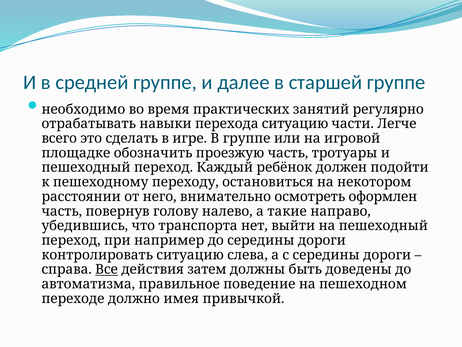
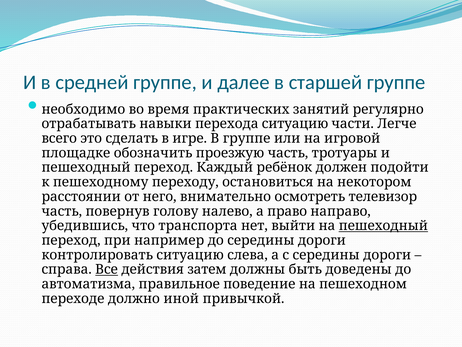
оформлен: оформлен -> телевизор
такие: такие -> право
пешеходный at (383, 225) underline: none -> present
имея: имея -> иной
